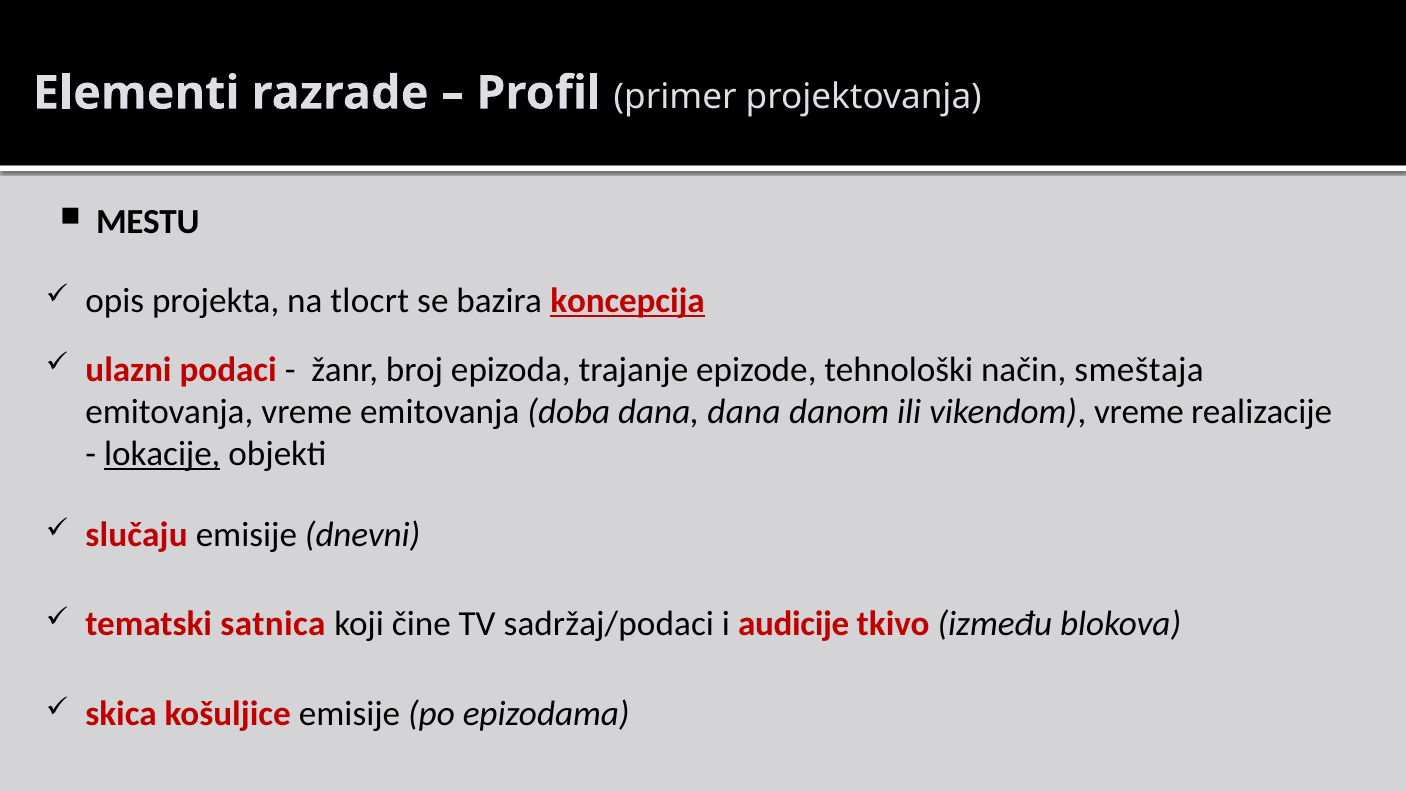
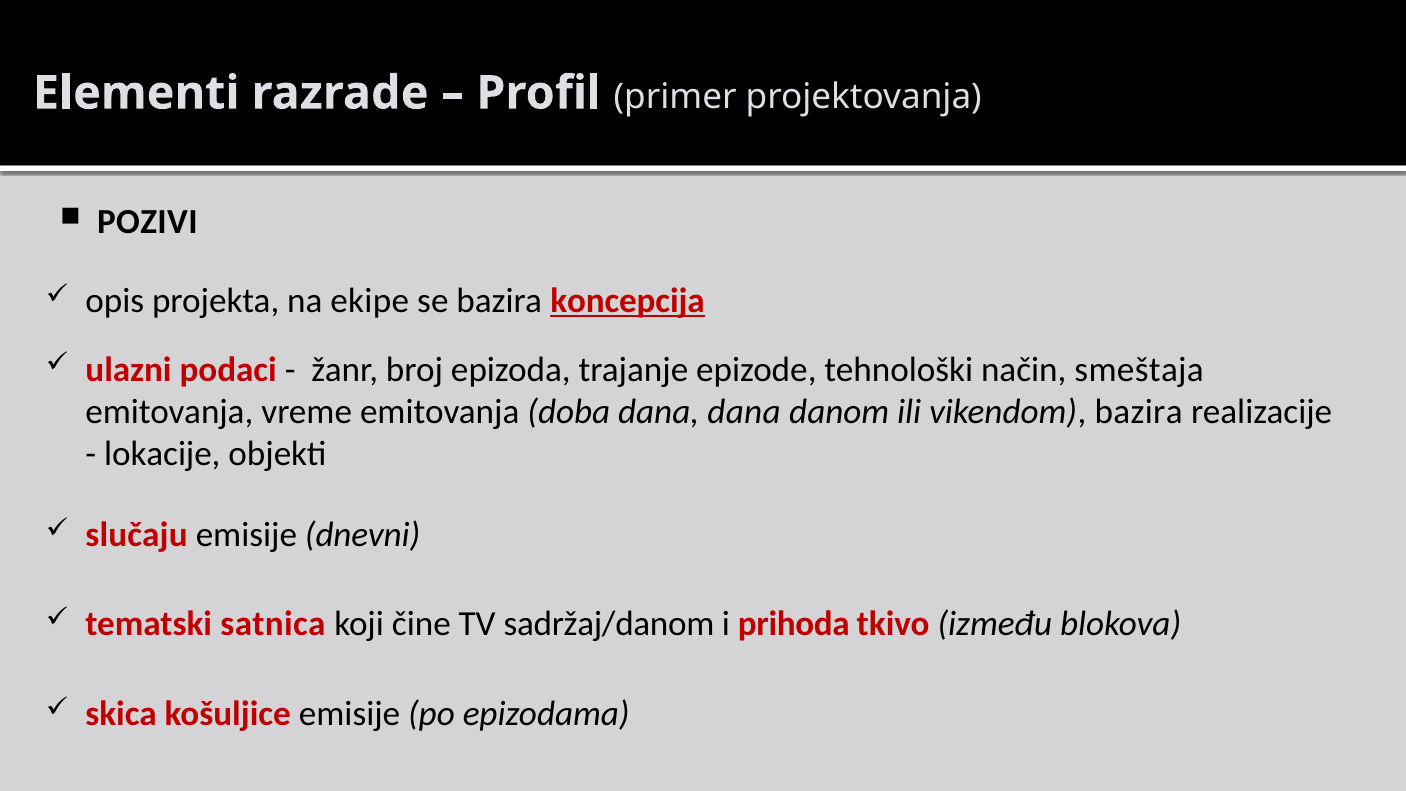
MESTU: MESTU -> POZIVI
tlocrt: tlocrt -> ekipe
vikendom vreme: vreme -> bazira
lokacije underline: present -> none
sadržaj/podaci: sadržaj/podaci -> sadržaj/danom
audicije: audicije -> prihoda
